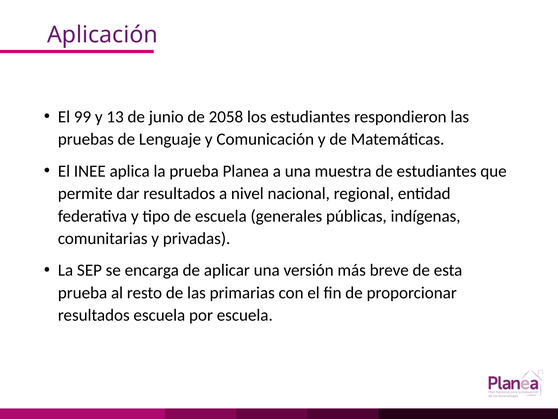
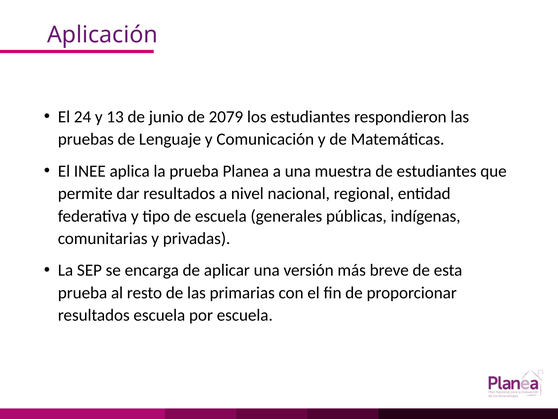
99: 99 -> 24
2058: 2058 -> 2079
